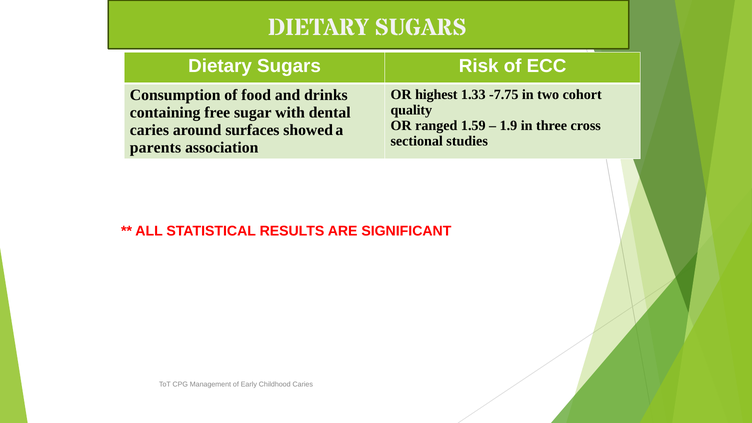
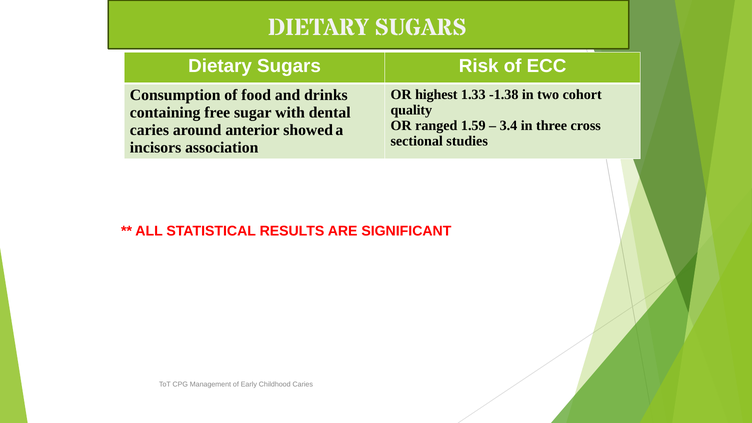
-7.75: -7.75 -> -1.38
1.9: 1.9 -> 3.4
surfaces: surfaces -> anterior
parents: parents -> incisors
